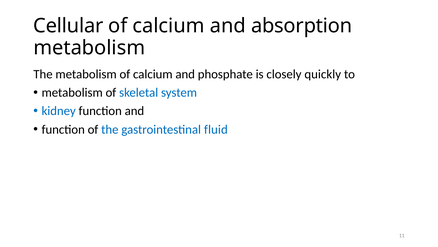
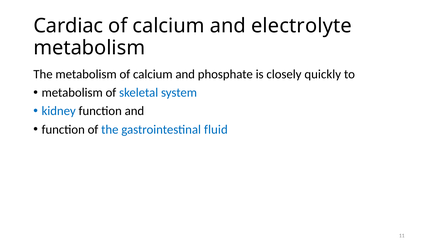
Cellular: Cellular -> Cardiac
absorption: absorption -> electrolyte
